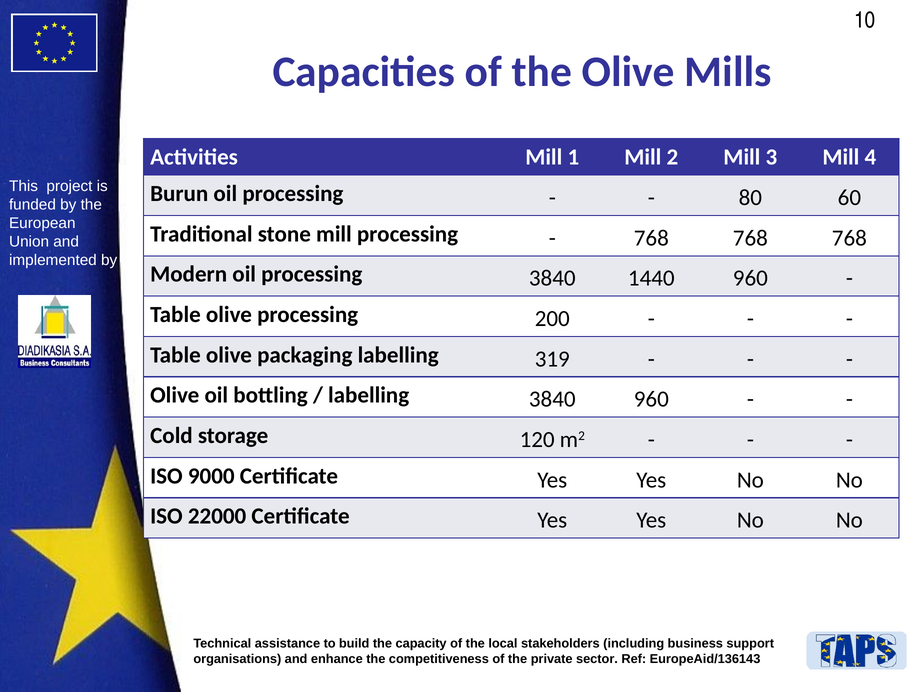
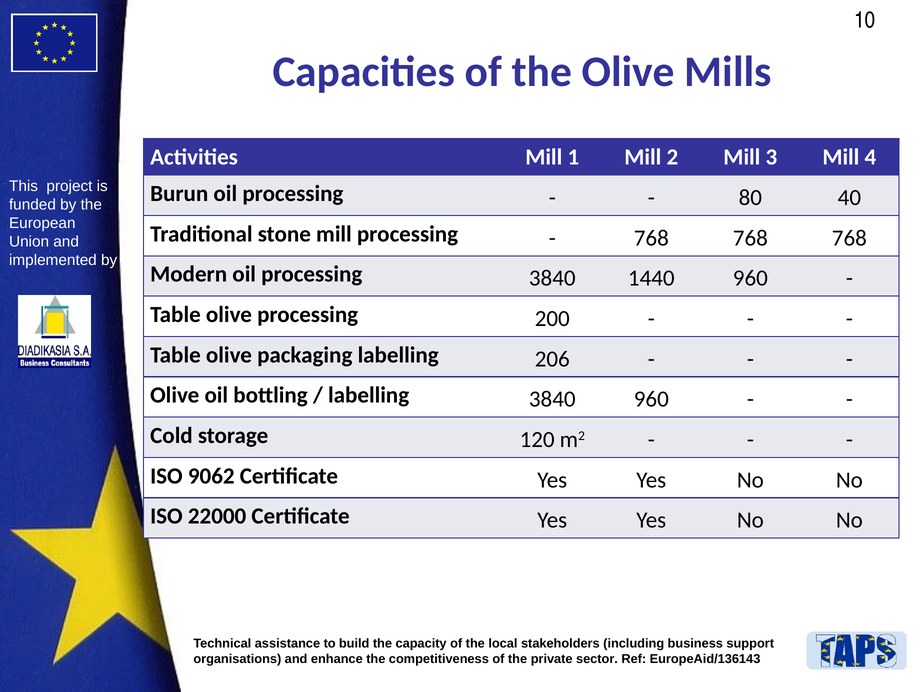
60: 60 -> 40
319: 319 -> 206
9000: 9000 -> 9062
